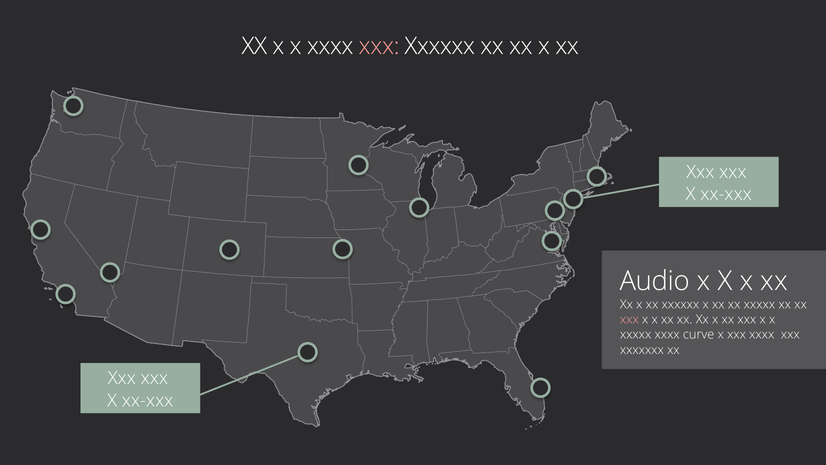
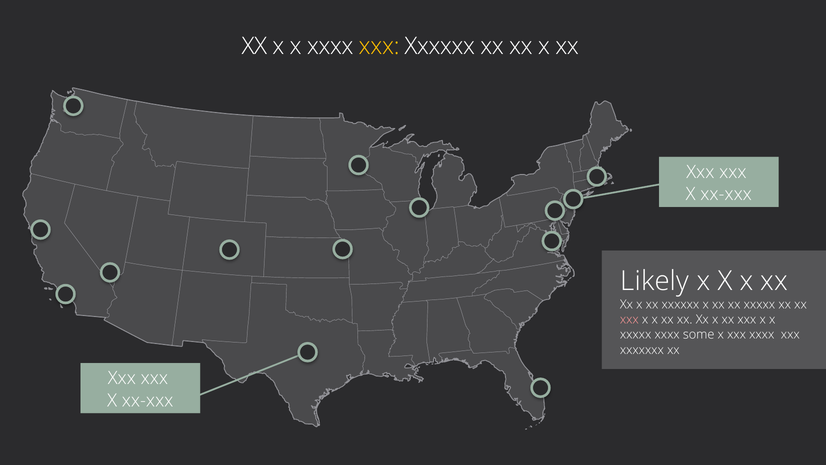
xxx at (379, 46) colour: pink -> yellow
Audio: Audio -> Likely
curve: curve -> some
